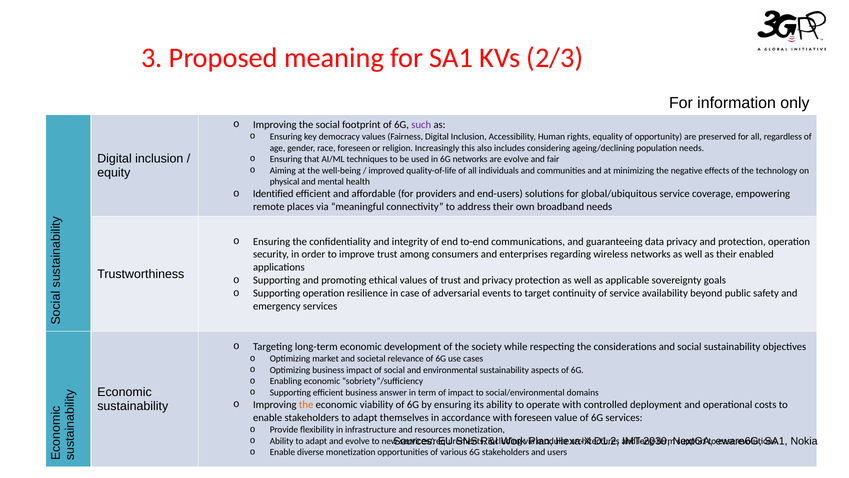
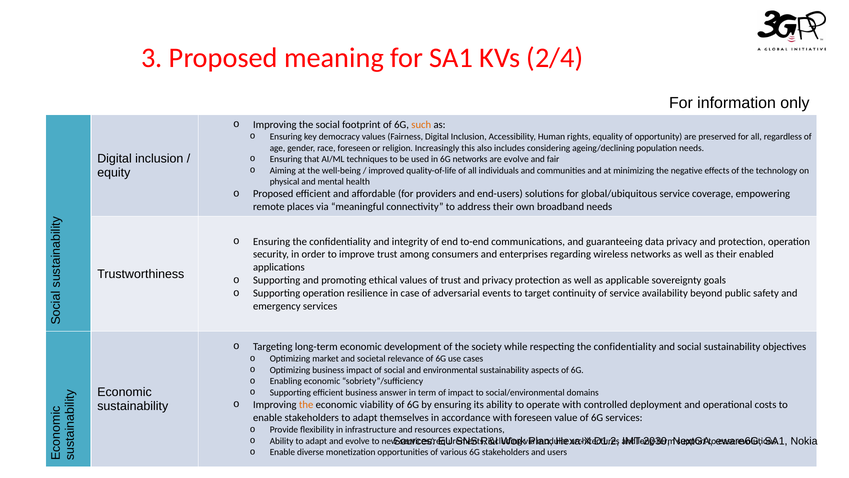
2/3: 2/3 -> 2/4
such colour: purple -> orange
Identified at (273, 194): Identified -> Proposed
respecting the considerations: considerations -> confidentiality
resources monetization: monetization -> expectations
